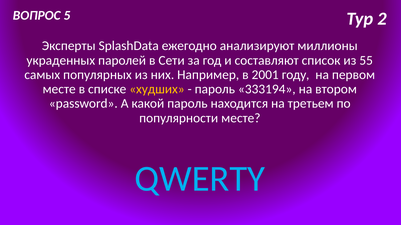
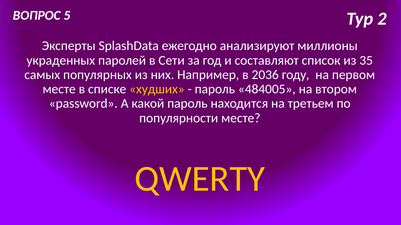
55: 55 -> 35
2001: 2001 -> 2036
333194: 333194 -> 484005
QWERTY colour: light blue -> yellow
